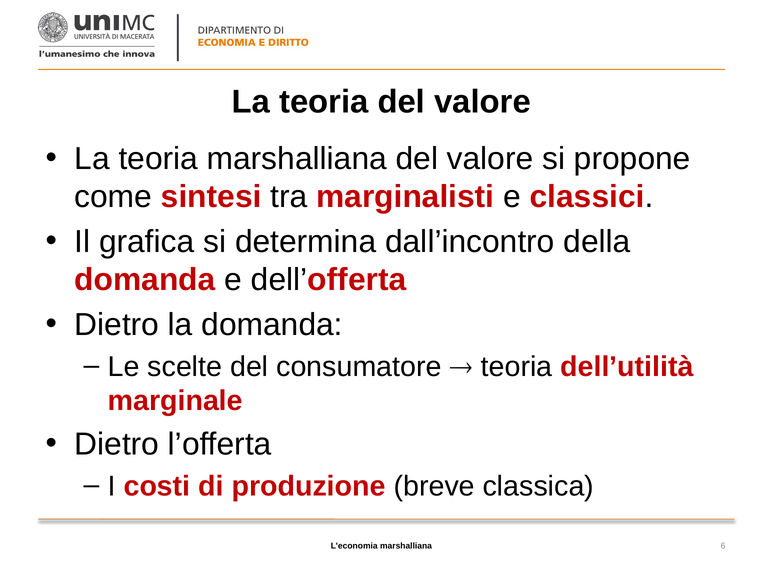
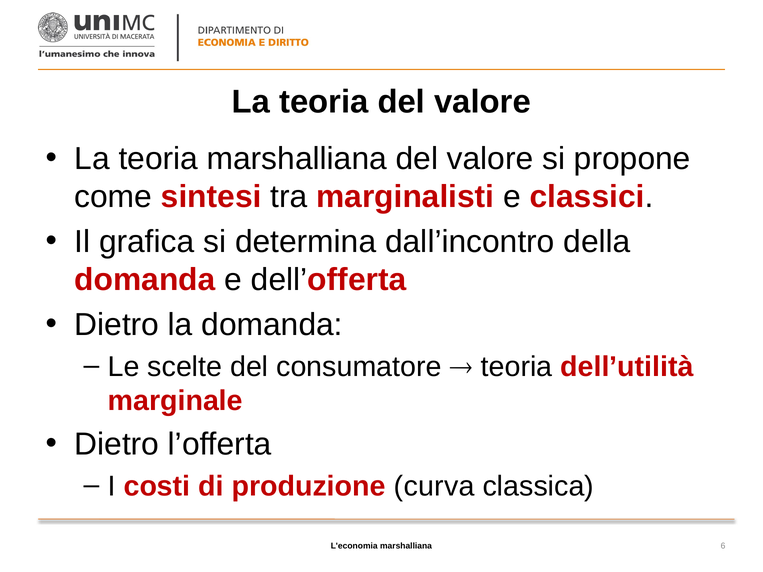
breve: breve -> curva
